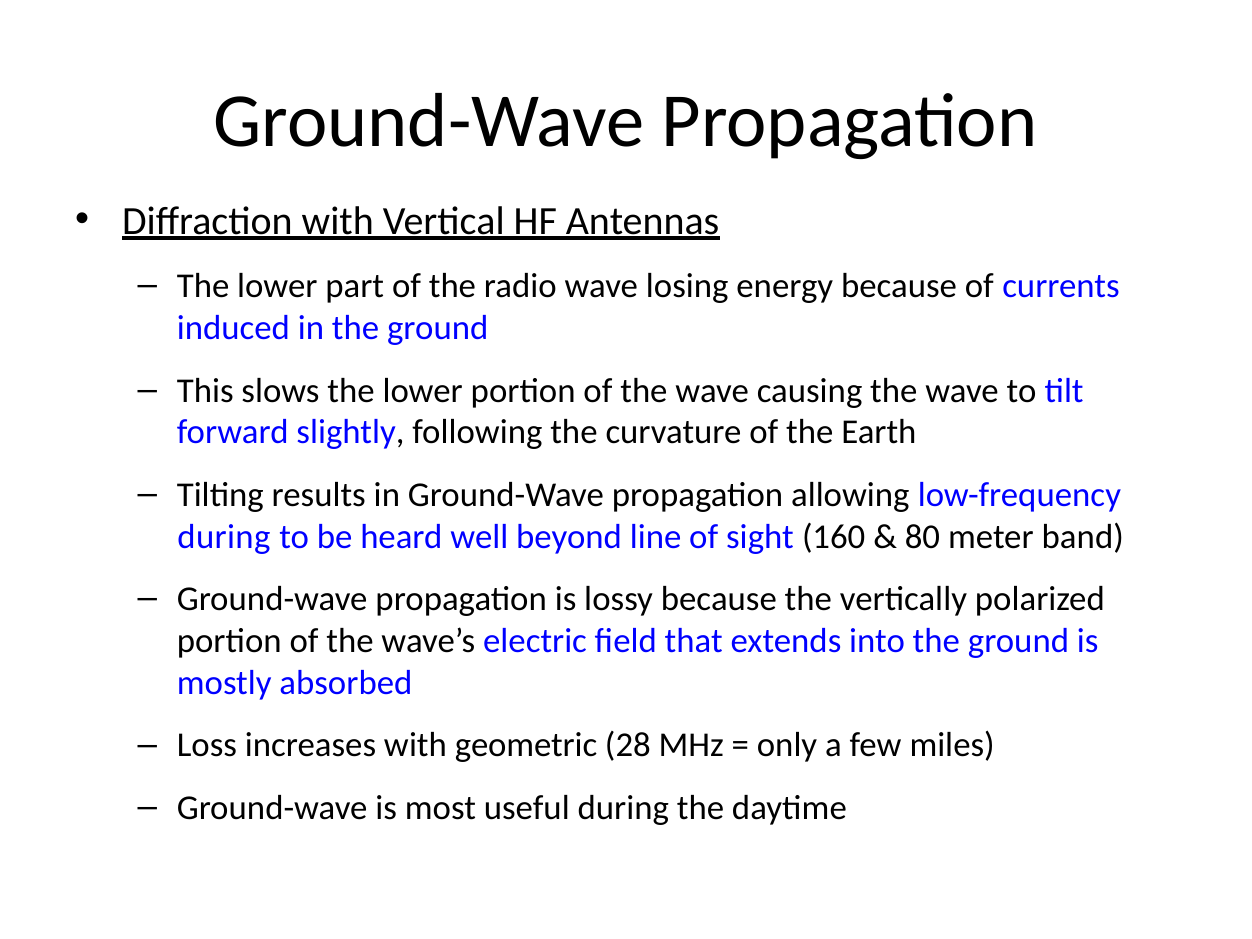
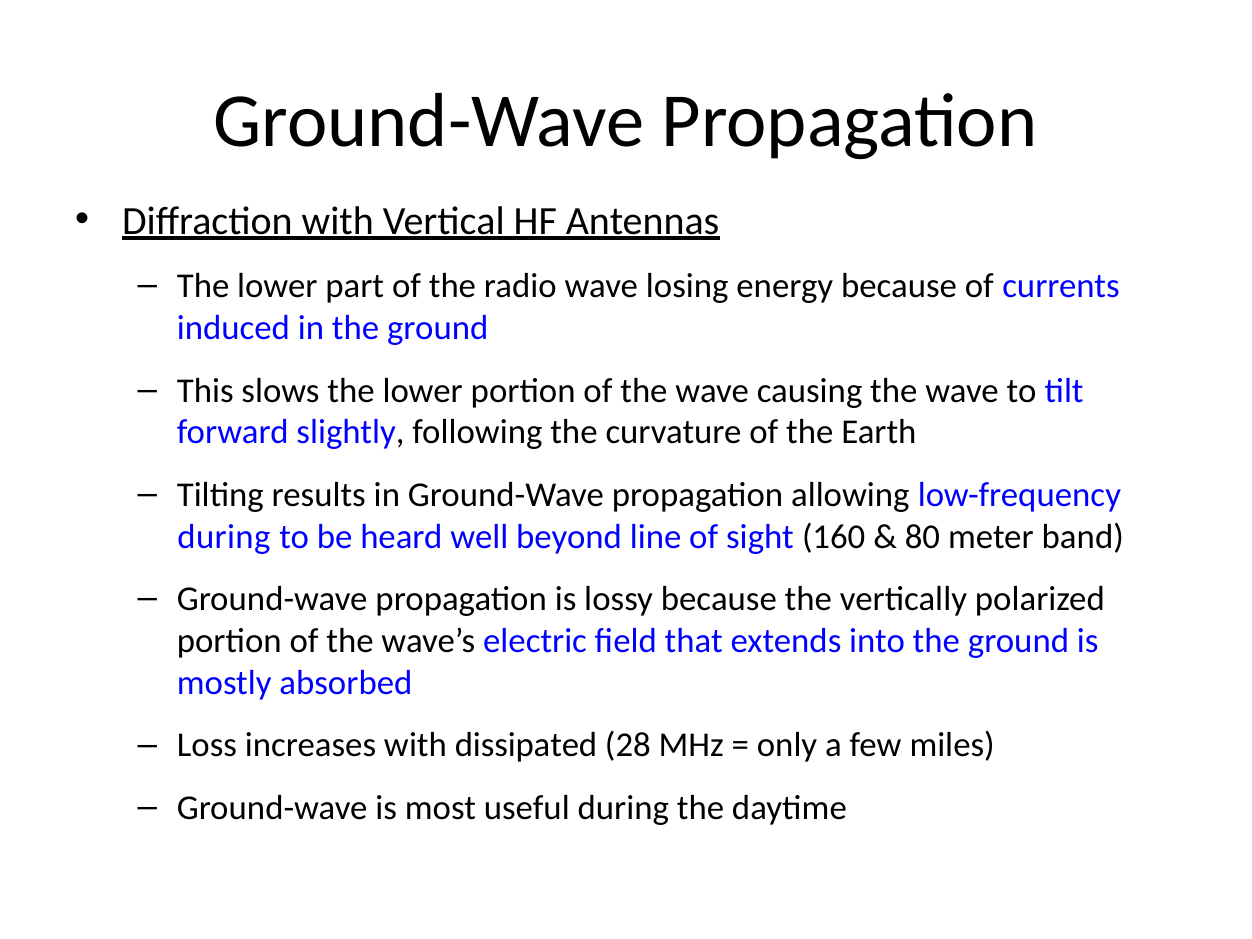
geometric: geometric -> dissipated
